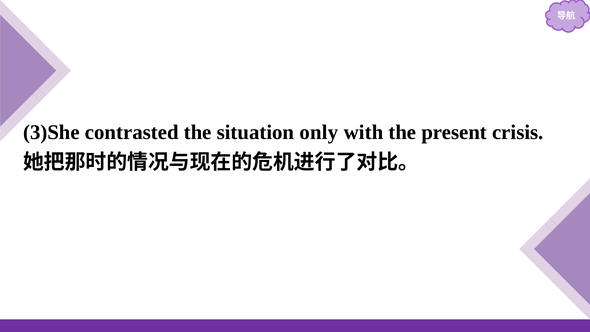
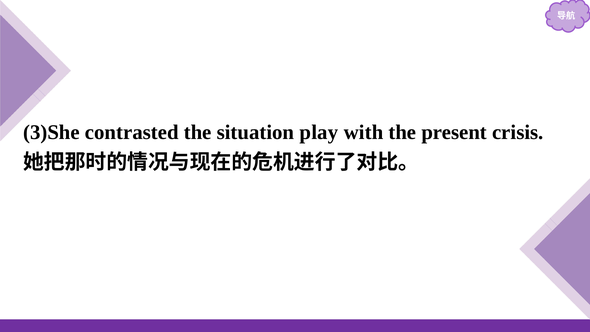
only: only -> play
